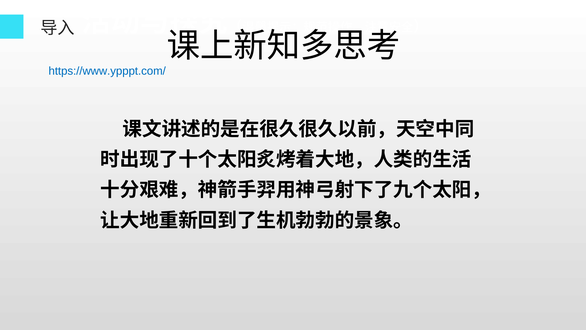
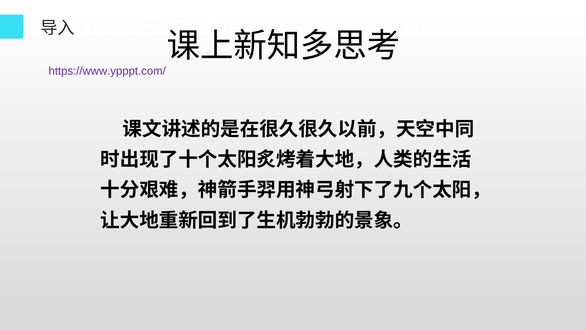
https://www.ypppt.com/ colour: blue -> purple
